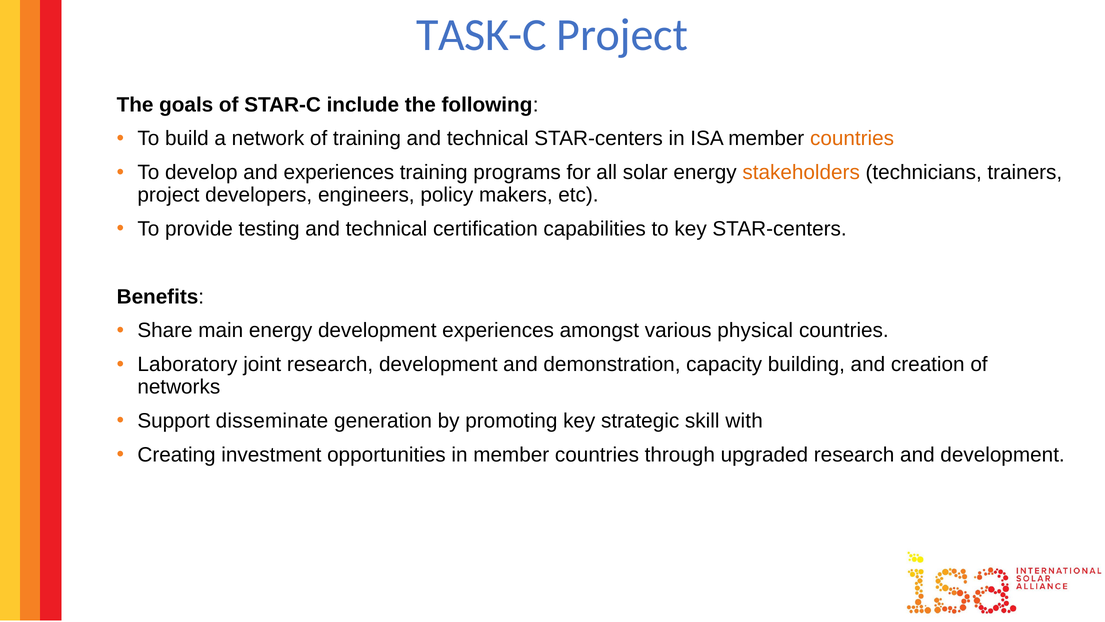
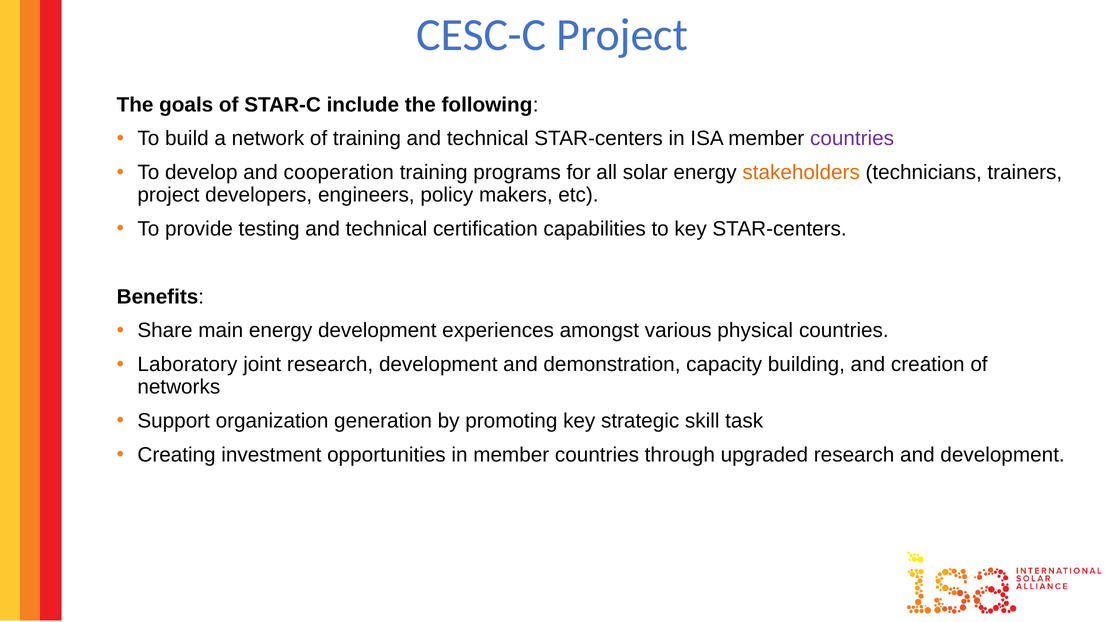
TASK-C: TASK-C -> CESC-C
countries at (852, 139) colour: orange -> purple
and experiences: experiences -> cooperation
disseminate: disseminate -> organization
with: with -> task
